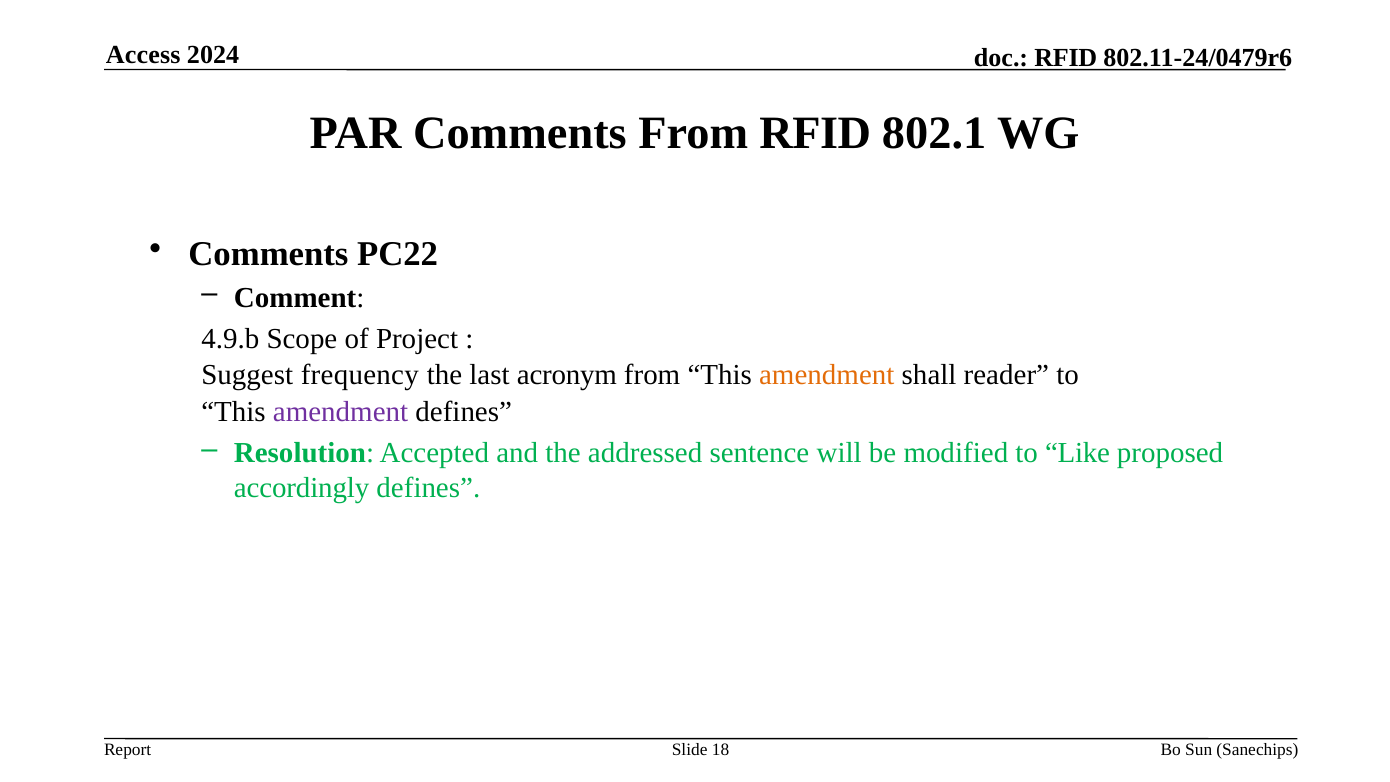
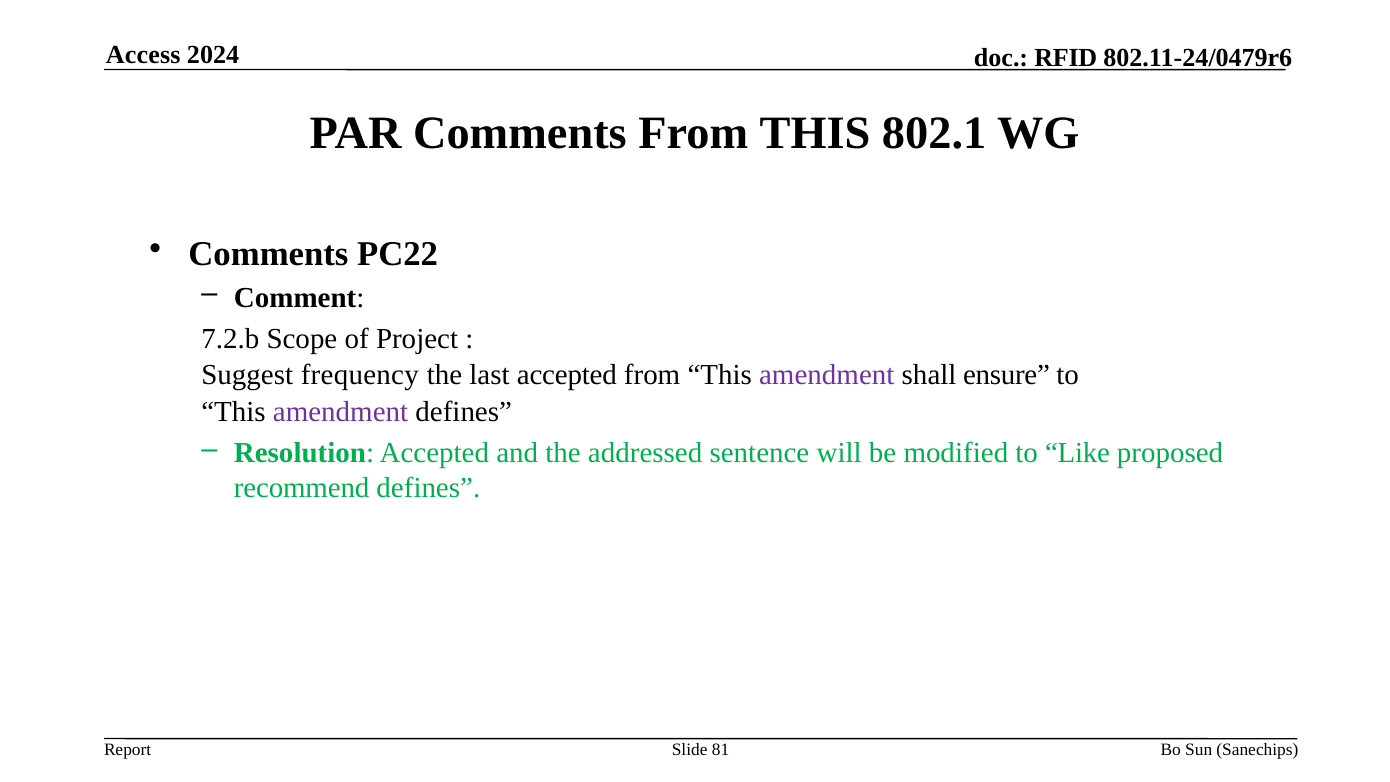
Comments From RFID: RFID -> THIS
4.9.b: 4.9.b -> 7.2.b
last acronym: acronym -> accepted
amendment at (827, 375) colour: orange -> purple
reader: reader -> ensure
accordingly: accordingly -> recommend
18: 18 -> 81
